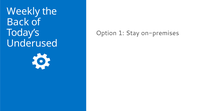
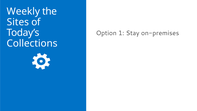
Back: Back -> Sites
Underused: Underused -> Collections
